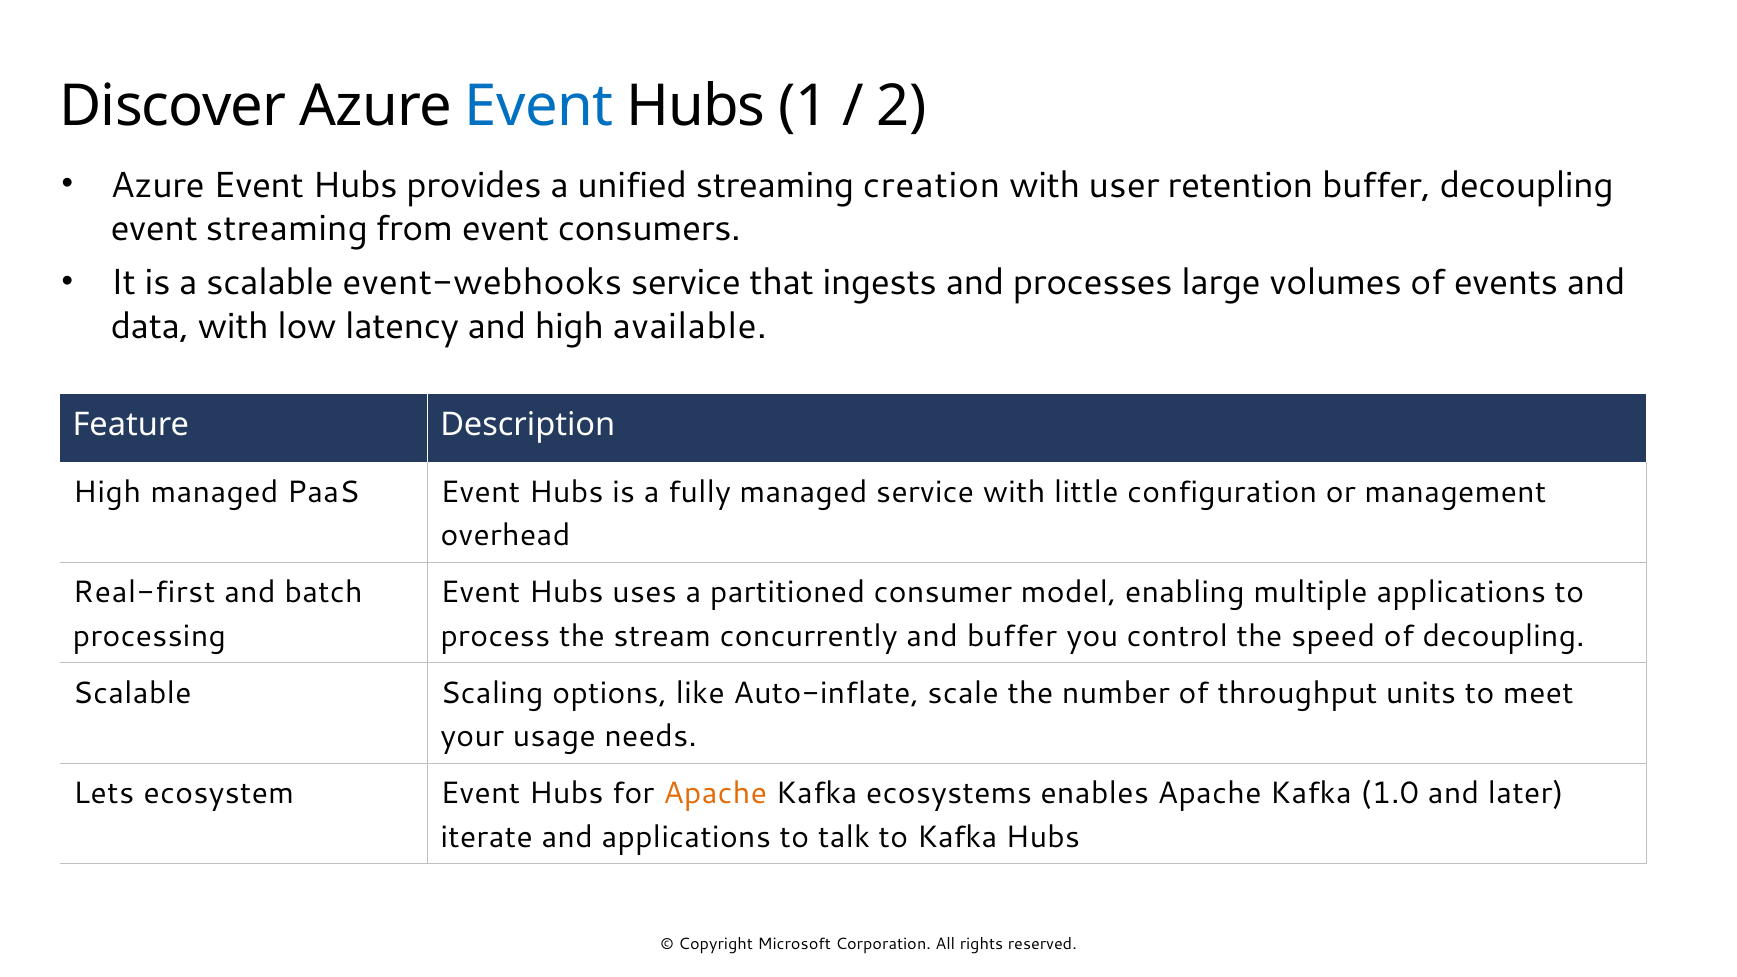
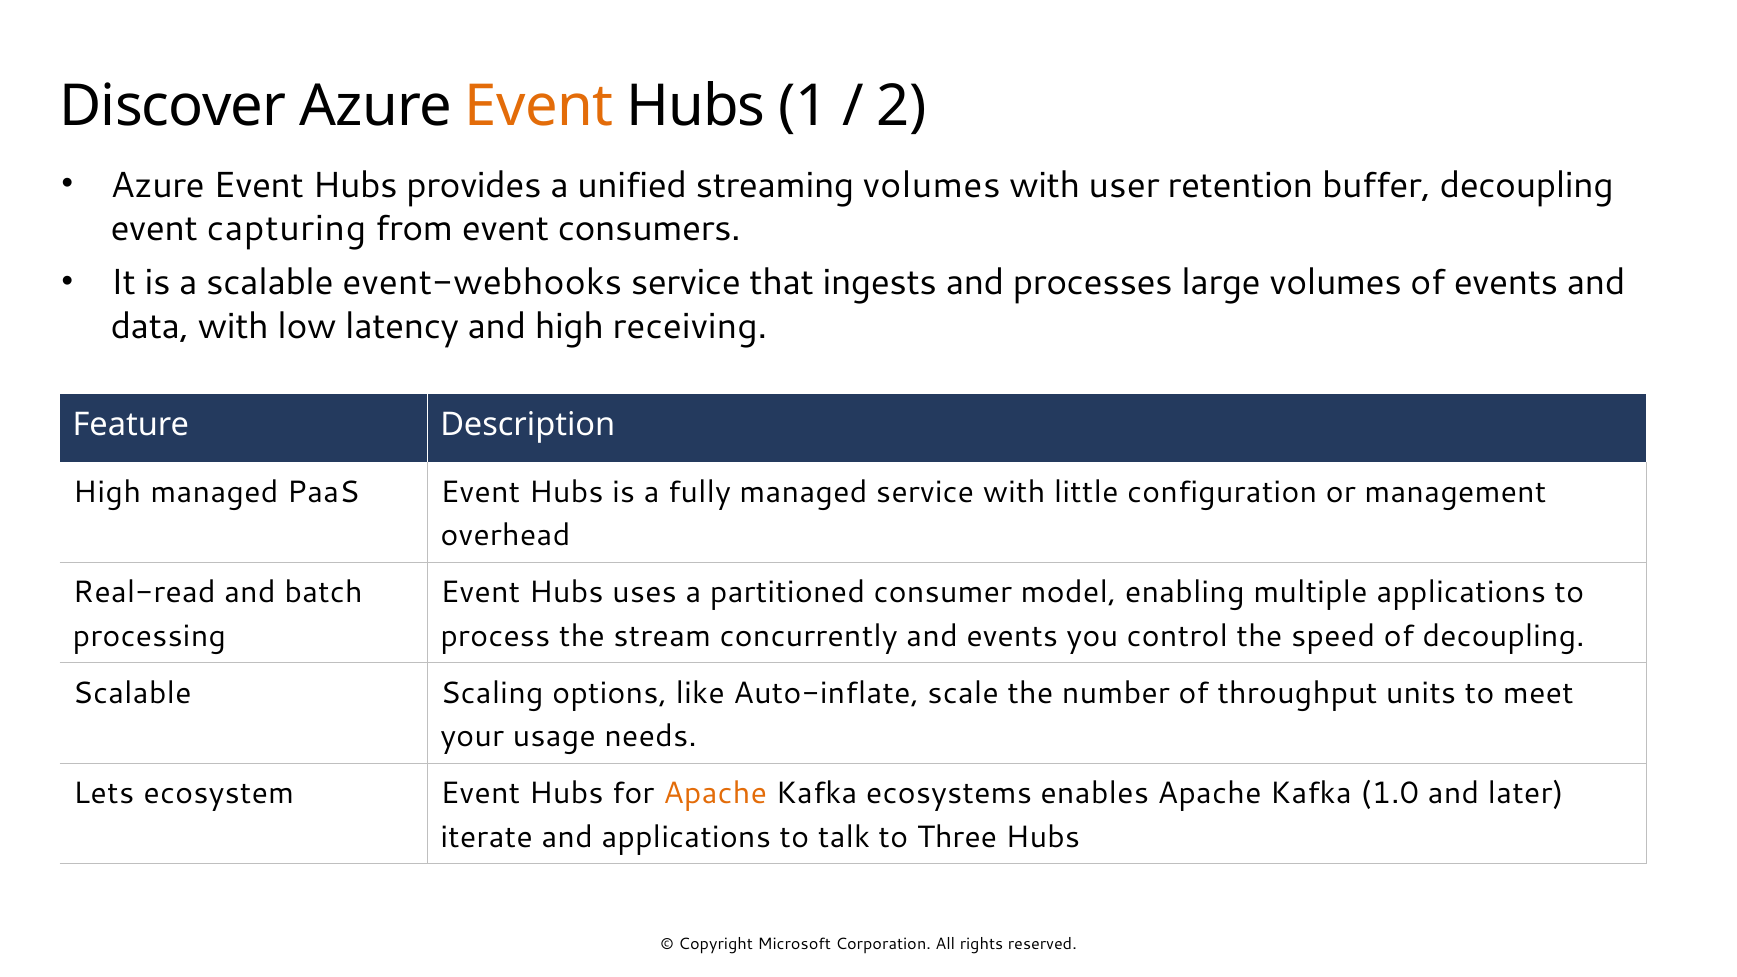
Event at (539, 107) colour: blue -> orange
streaming creation: creation -> volumes
event streaming: streaming -> capturing
available: available -> receiving
Real-first: Real-first -> Real-read
and buffer: buffer -> events
to Kafka: Kafka -> Three
